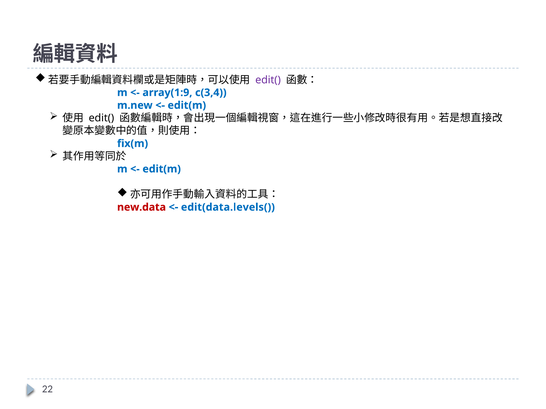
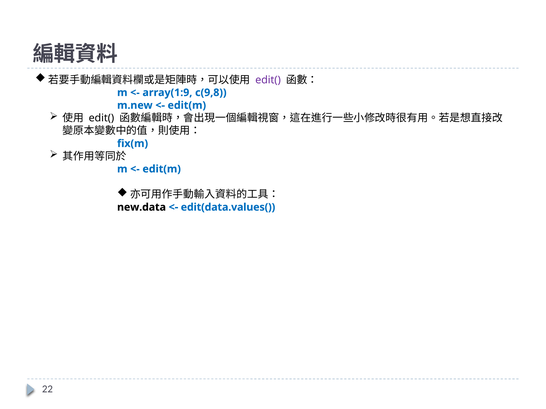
c(3,4: c(3,4 -> c(9,8
new.data colour: red -> black
edit(data.levels(: edit(data.levels( -> edit(data.values(
